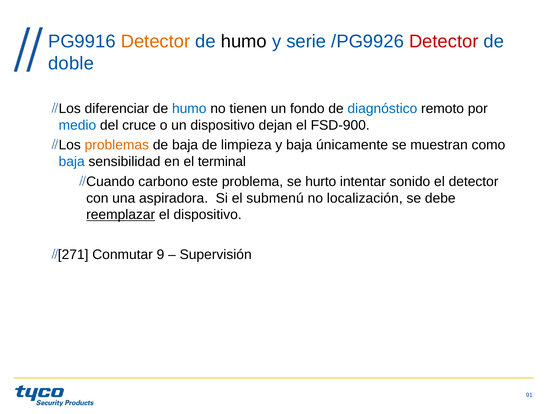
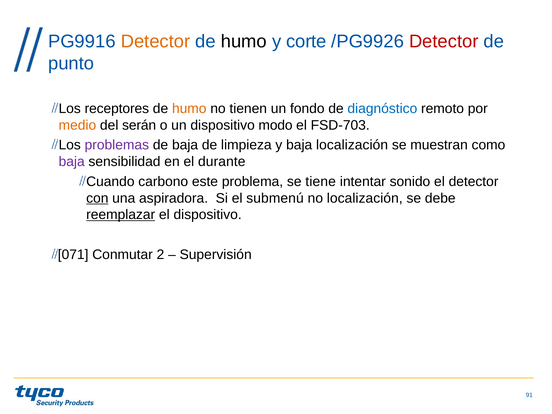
serie: serie -> corte
doble: doble -> punto
diferenciar: diferenciar -> receptores
humo at (189, 109) colour: blue -> orange
medio colour: blue -> orange
cruce: cruce -> serán
dejan: dejan -> modo
FSD-900: FSD-900 -> FSD-703
problemas colour: orange -> purple
baja únicamente: únicamente -> localización
baja at (72, 162) colour: blue -> purple
terminal: terminal -> durante
hurto: hurto -> tiene
con underline: none -> present
271: 271 -> 071
9: 9 -> 2
